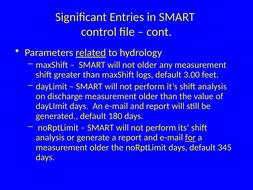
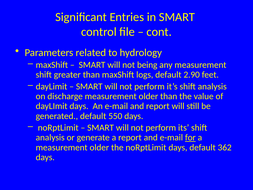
related underline: present -> none
not older: older -> being
3.00: 3.00 -> 2.90
180: 180 -> 550
345: 345 -> 362
